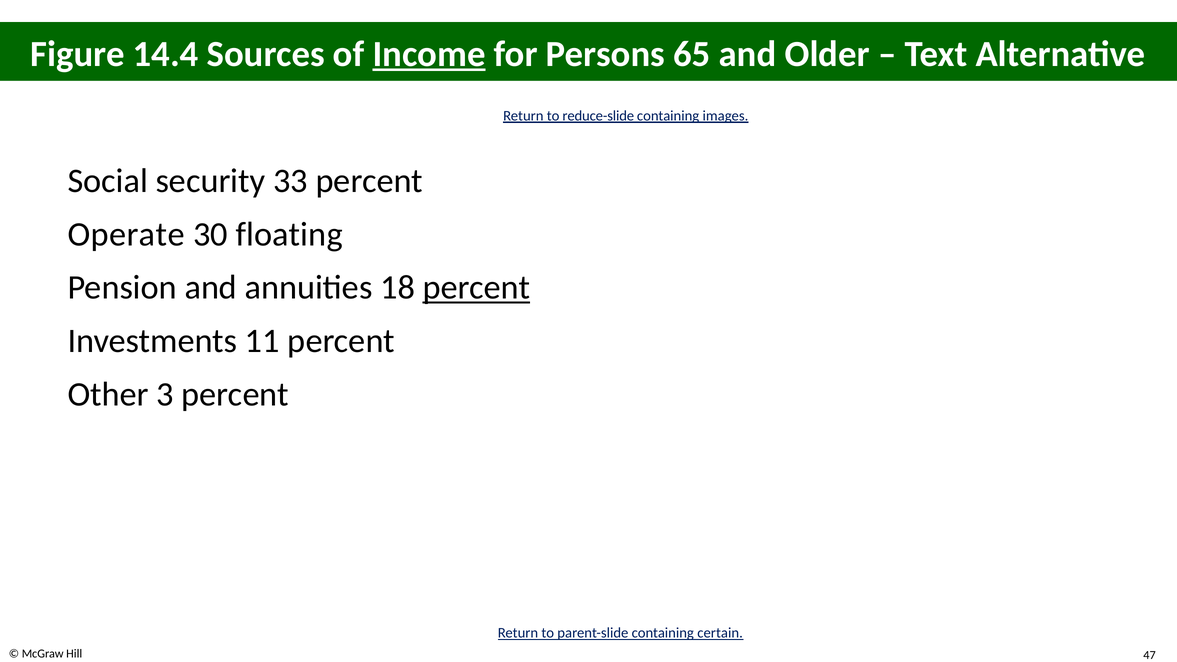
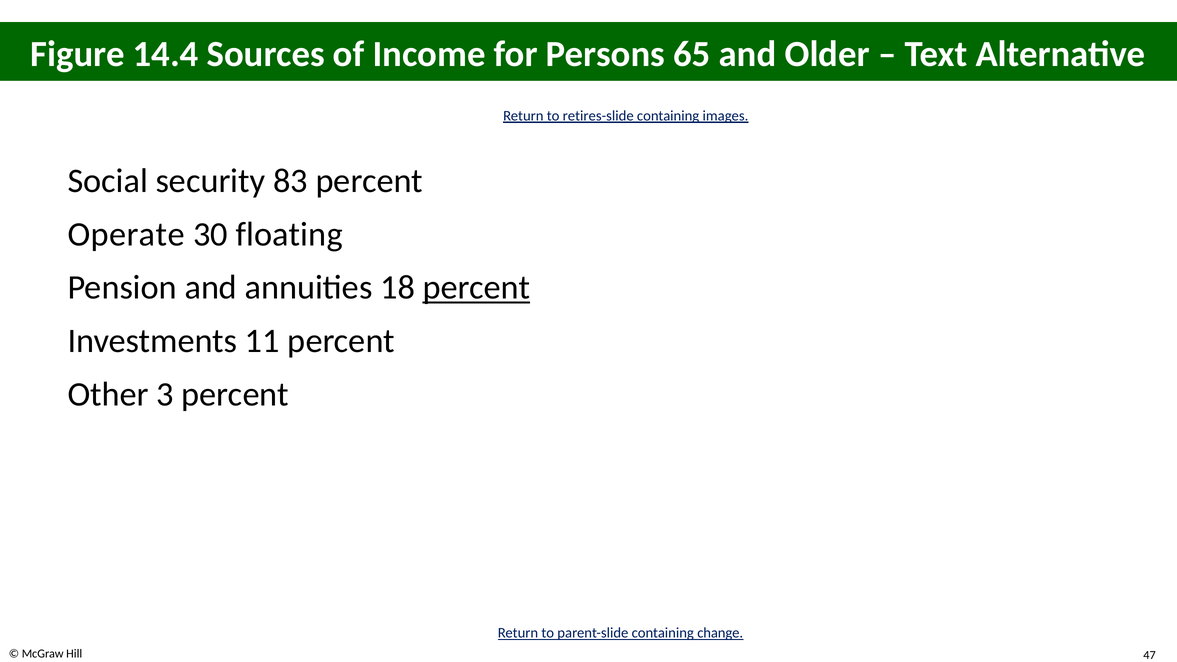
Income underline: present -> none
reduce-slide: reduce-slide -> retires-slide
33: 33 -> 83
certain: certain -> change
